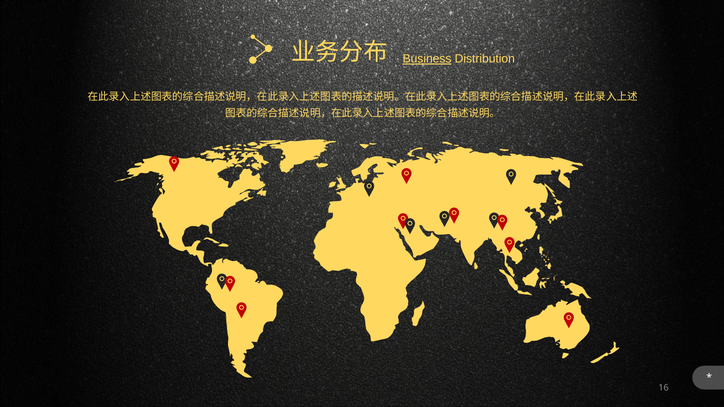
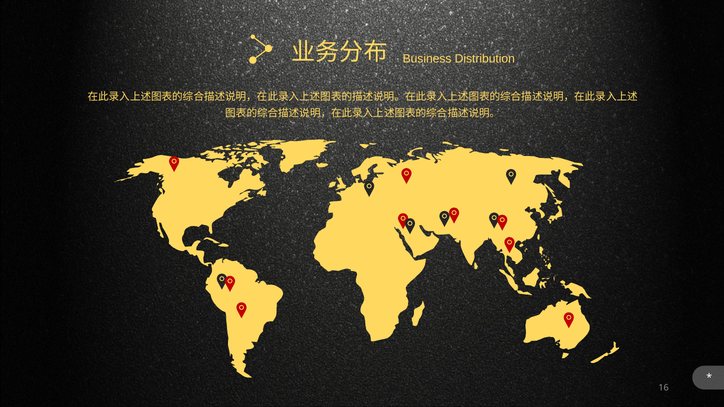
Business underline: present -> none
